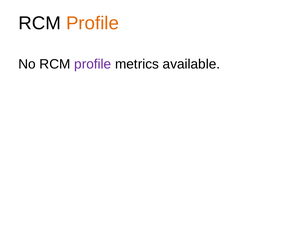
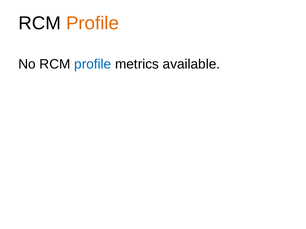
profile at (93, 64) colour: purple -> blue
